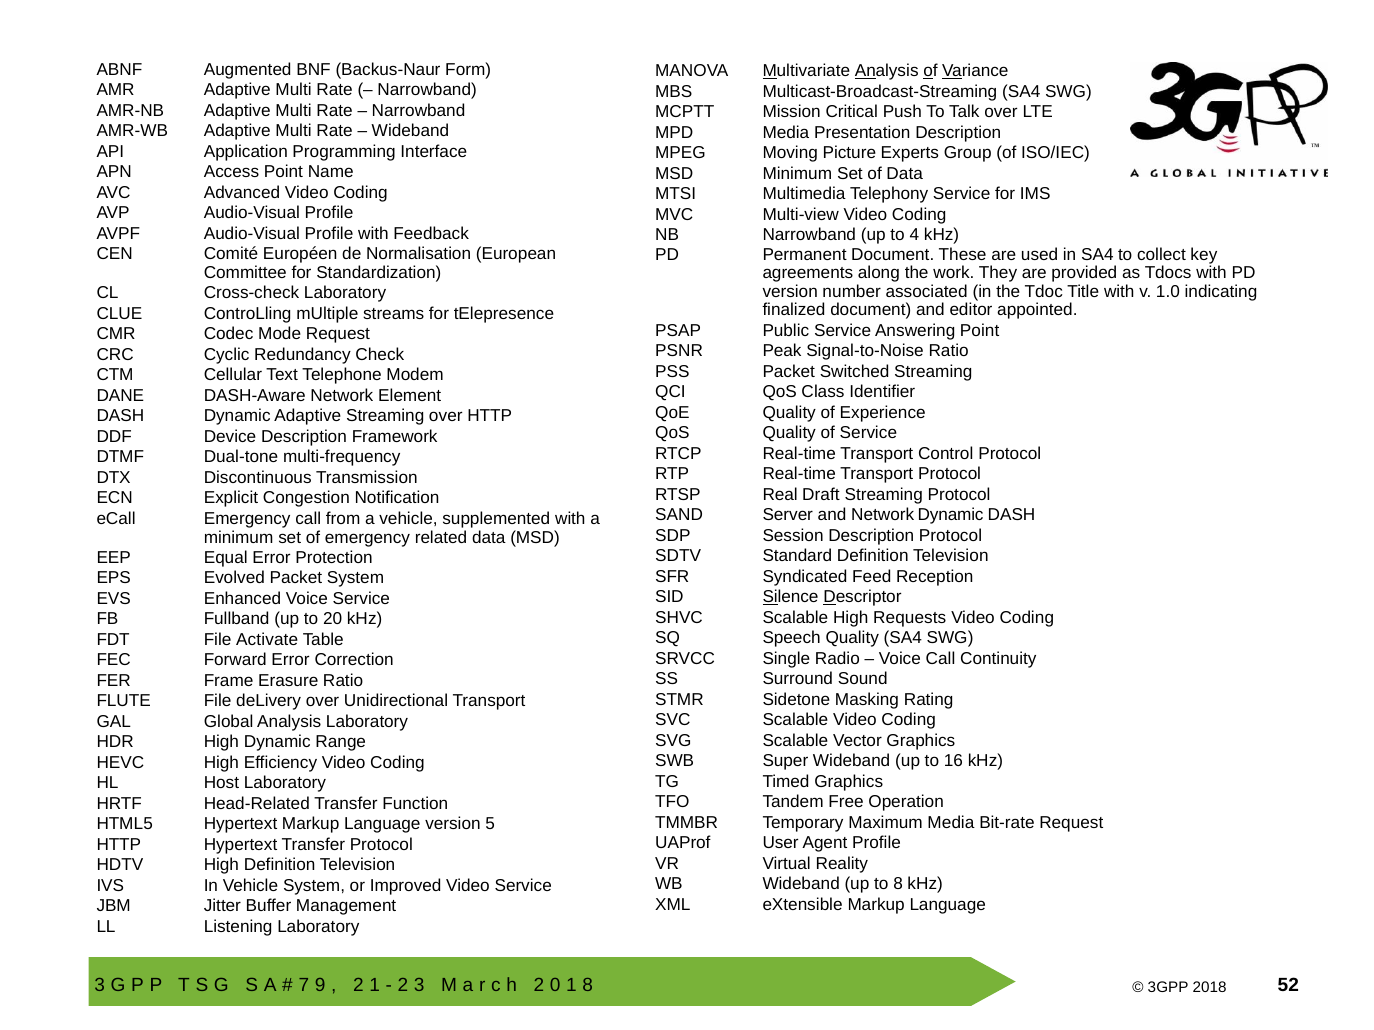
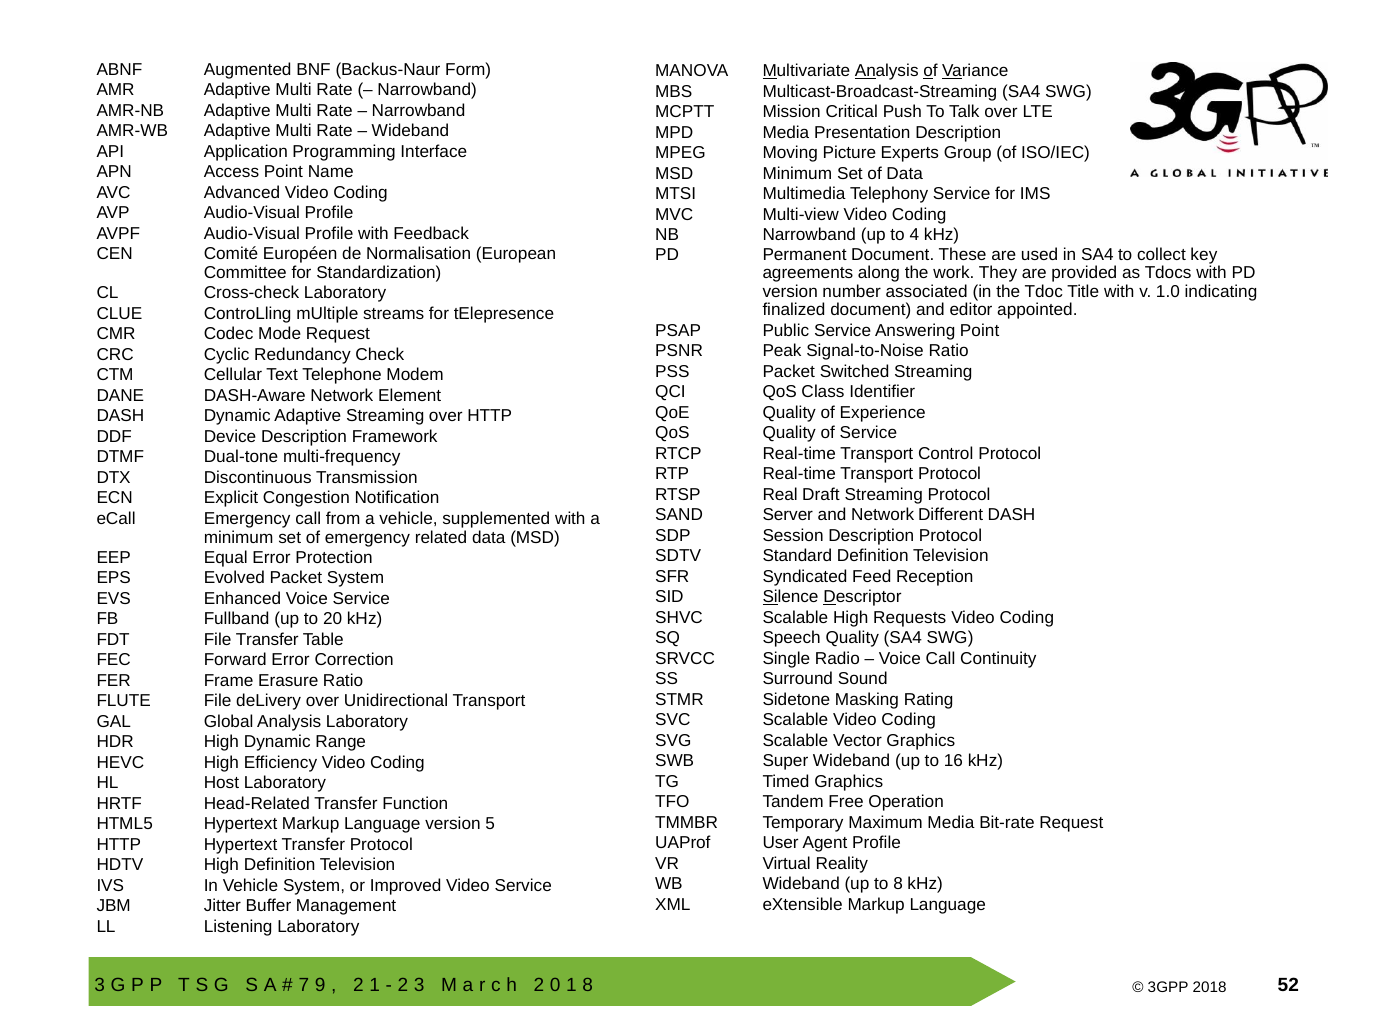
Network Dynamic: Dynamic -> Different
File Activate: Activate -> Transfer
